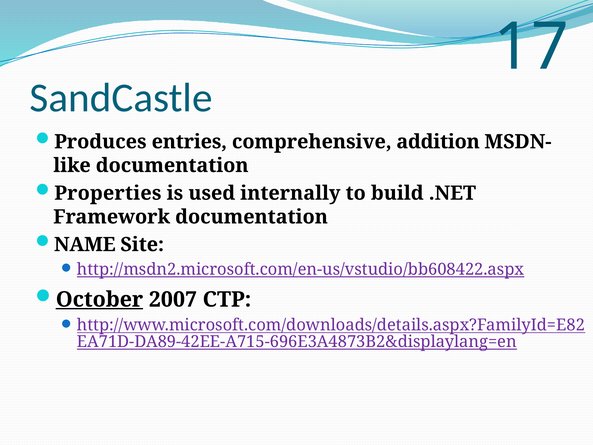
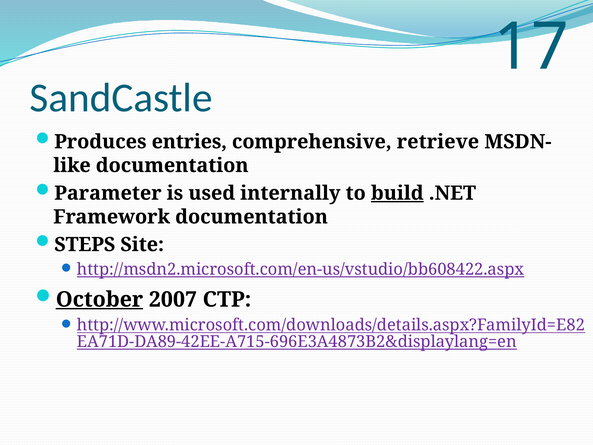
addition: addition -> retrieve
Properties: Properties -> Parameter
build underline: none -> present
NAME: NAME -> STEPS
